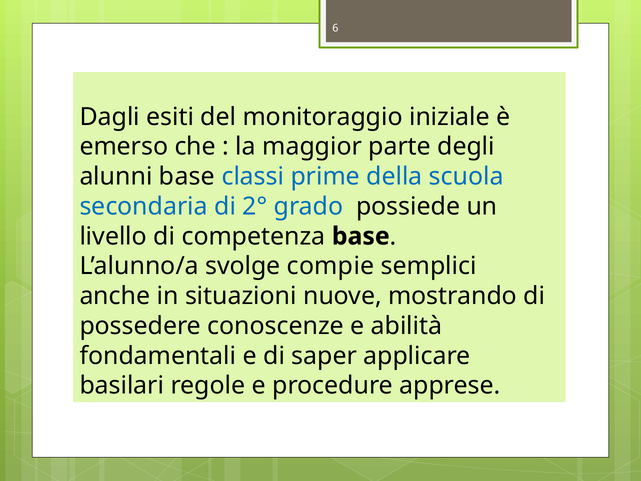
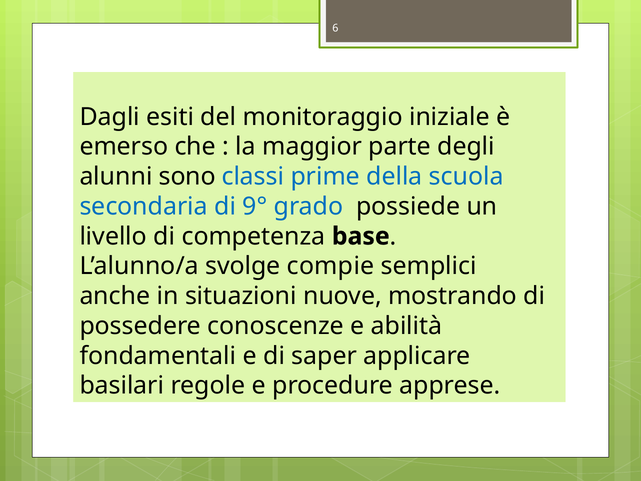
alunni base: base -> sono
2°: 2° -> 9°
